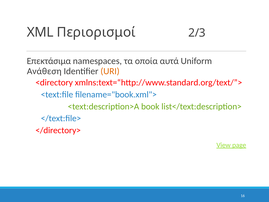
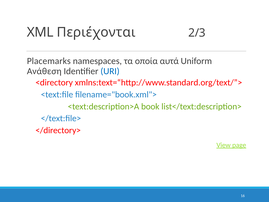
Περιορισμοί: Περιορισμοί -> Περιέχονται
Επεκτάσιμα: Επεκτάσιμα -> Placemarks
URI colour: orange -> blue
